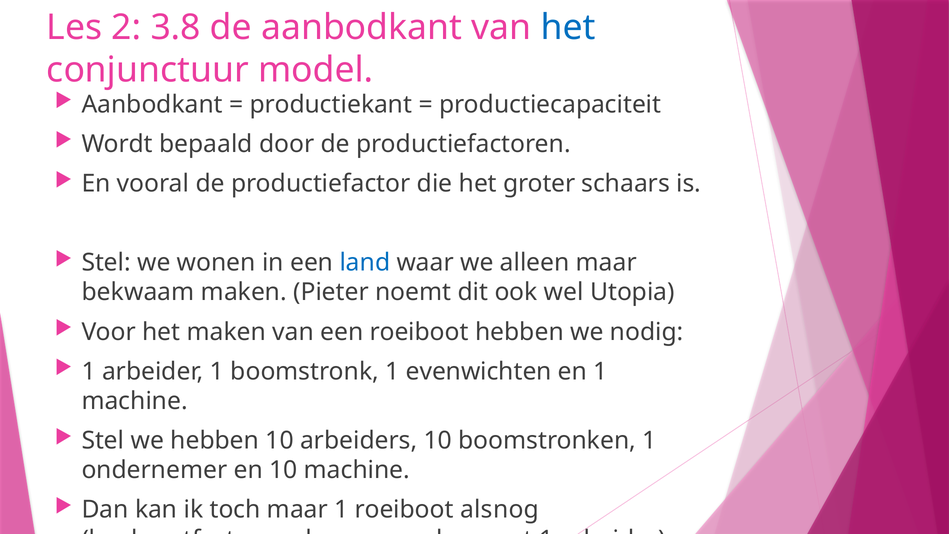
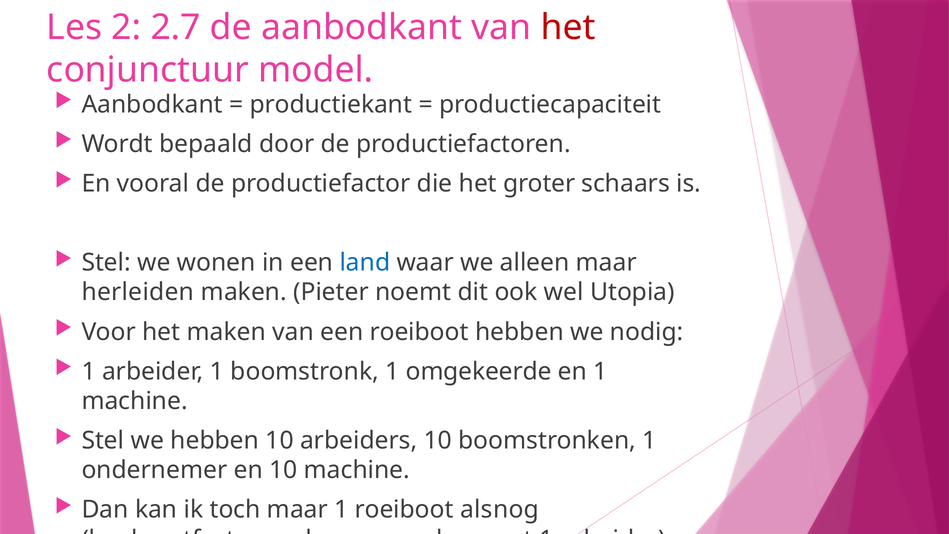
3.8: 3.8 -> 2.7
het at (568, 27) colour: blue -> red
bekwaam: bekwaam -> herleiden
evenwichten: evenwichten -> omgekeerde
